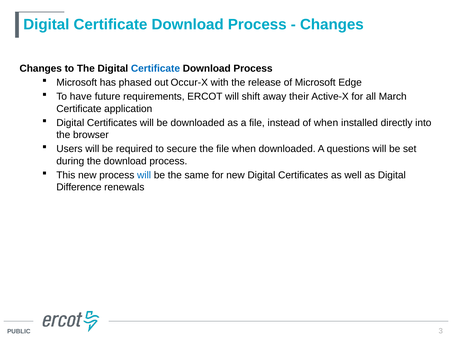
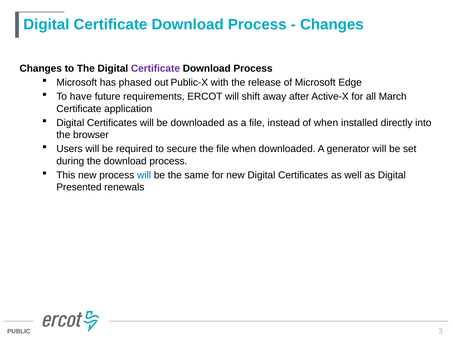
Certificate at (155, 68) colour: blue -> purple
Occur-X: Occur-X -> Public-X
their: their -> after
questions: questions -> generator
Difference: Difference -> Presented
